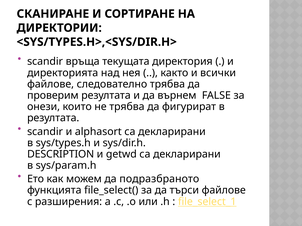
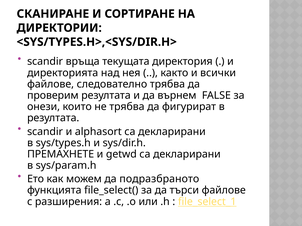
DESCRIPTION: DESCRIPTION -> ПРЕМАХНЕТЕ
